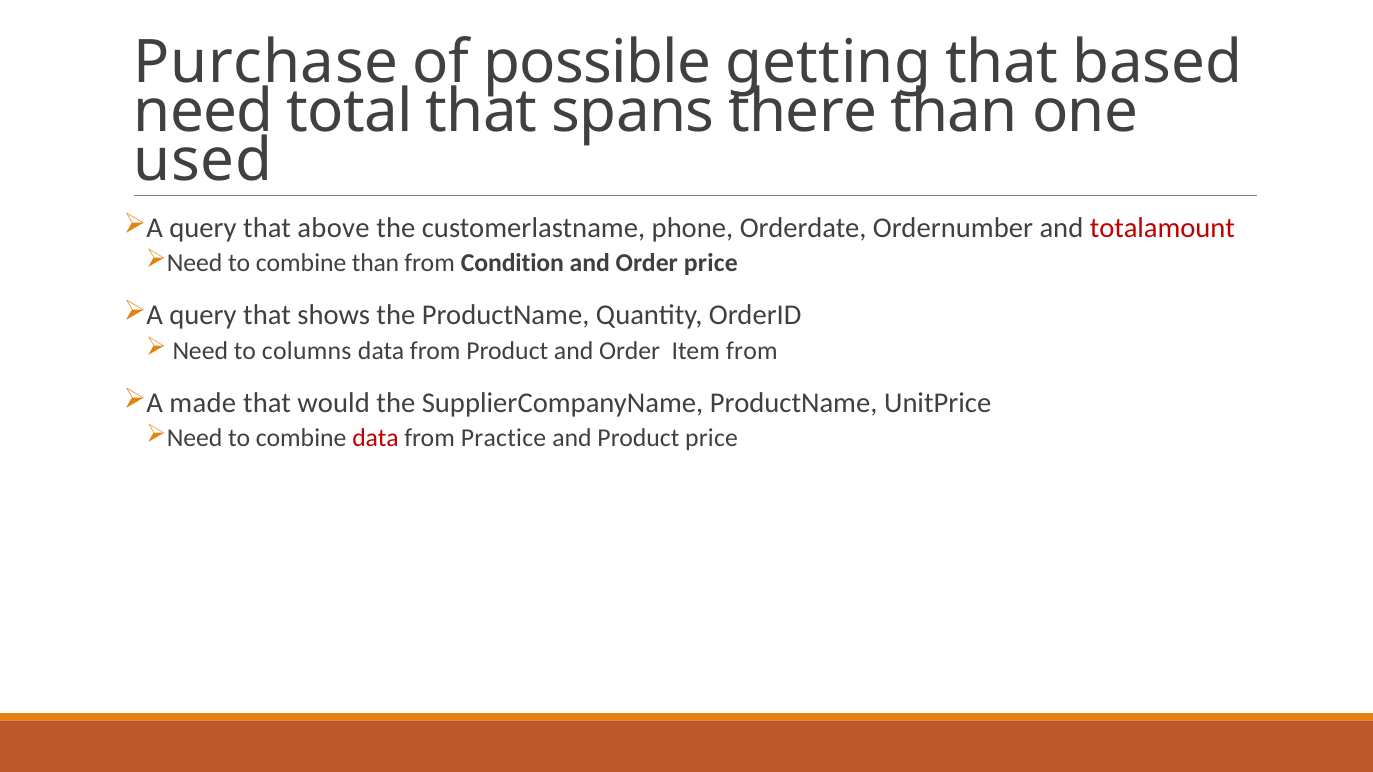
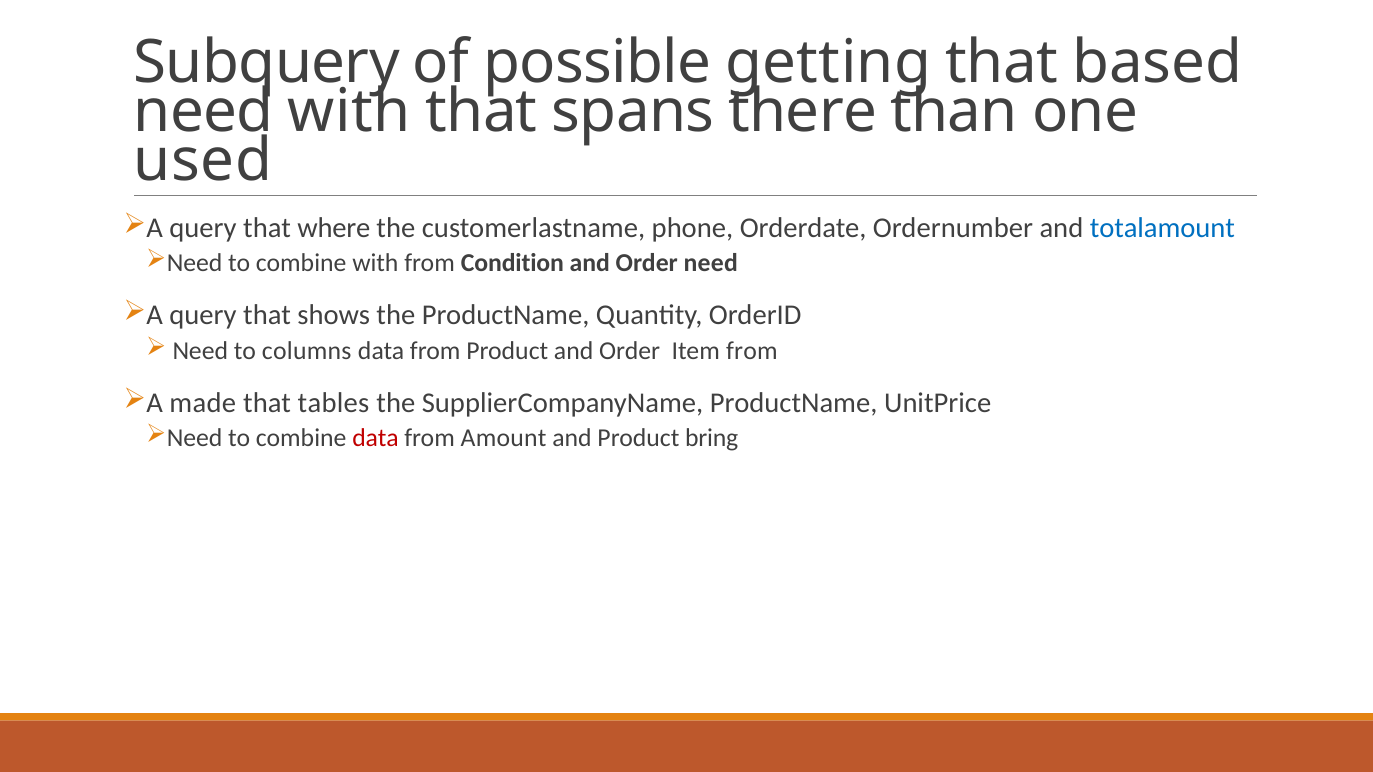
Purchase: Purchase -> Subquery
need total: total -> with
above: above -> where
totalamount colour: red -> blue
combine than: than -> with
Order price: price -> need
would: would -> tables
Practice: Practice -> Amount
Product price: price -> bring
